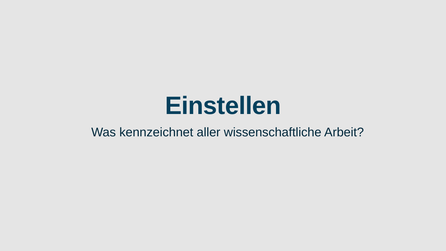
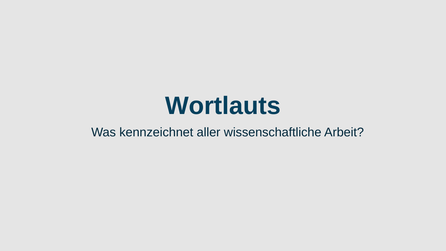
Einstellen: Einstellen -> Wortlauts
